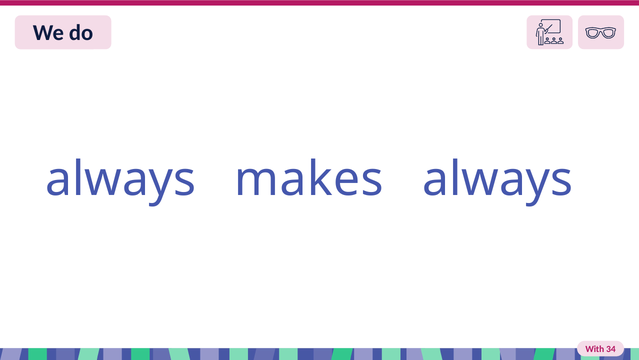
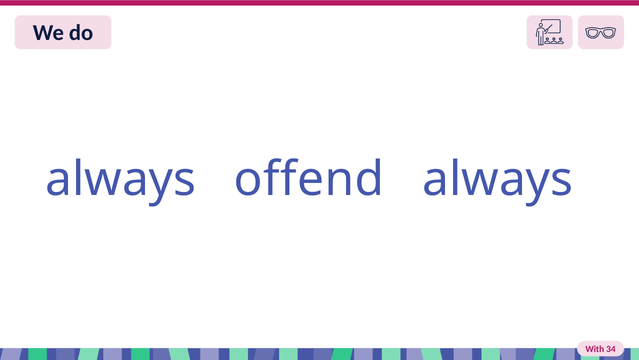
makes: makes -> offend
